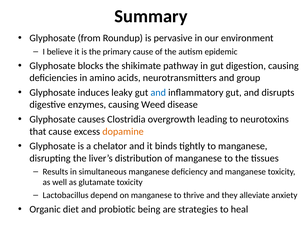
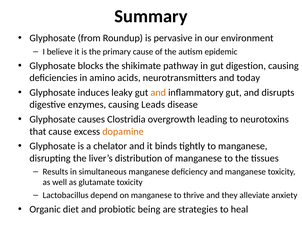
group: group -> today
and at (158, 93) colour: blue -> orange
Weed: Weed -> Leads
